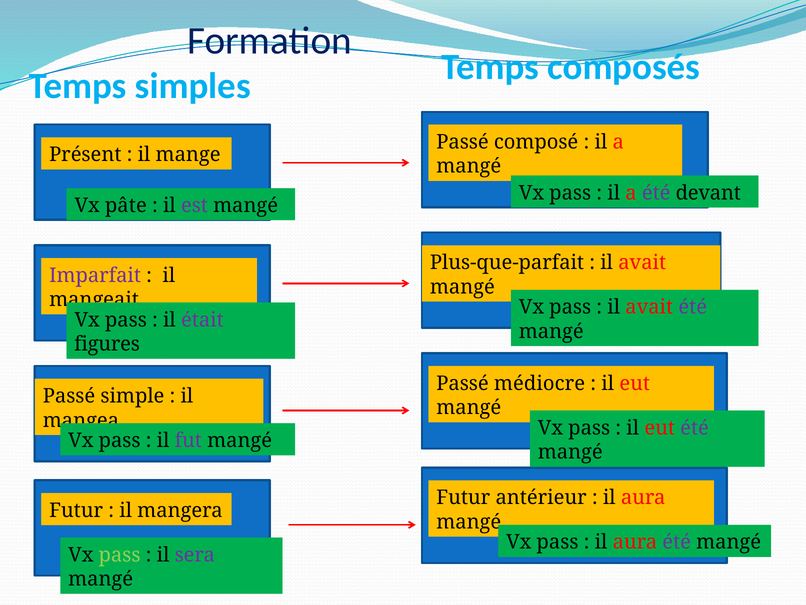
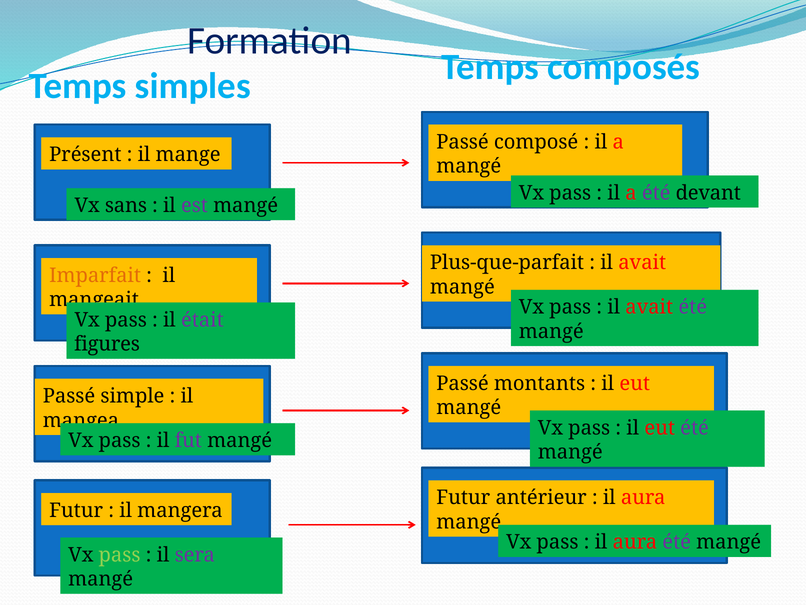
pâte: pâte -> sans
Imparfait colour: purple -> orange
médiocre: médiocre -> montants
